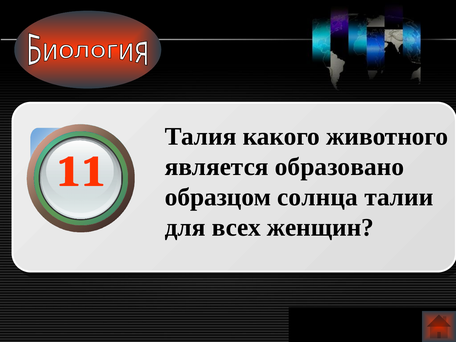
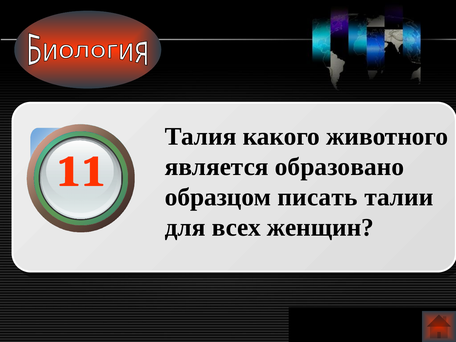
солнца: солнца -> писать
